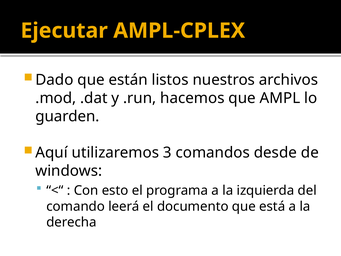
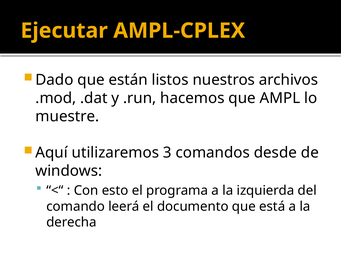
guarden: guarden -> muestre
